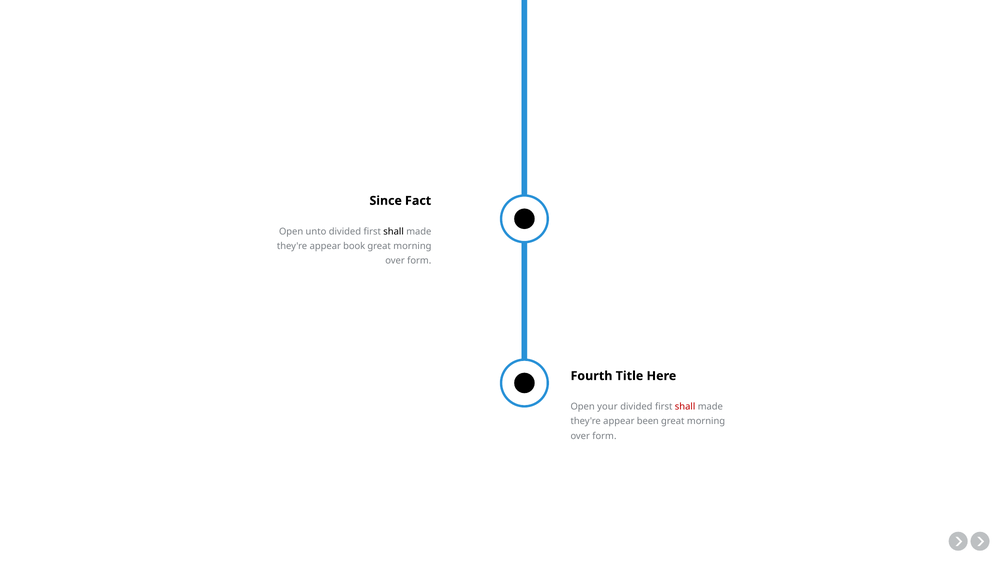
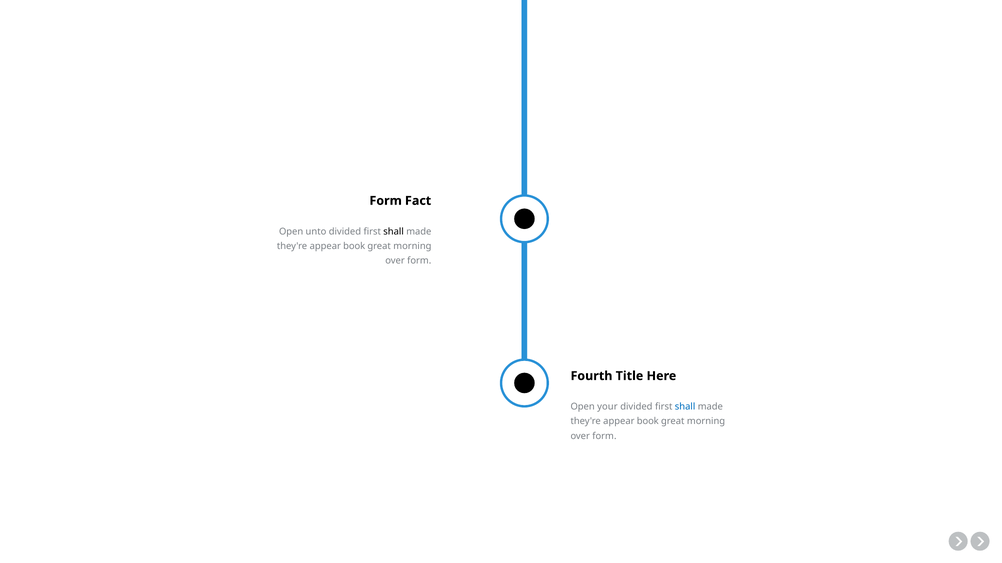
Since at (386, 201): Since -> Form
shall at (685, 407) colour: red -> blue
been at (648, 422): been -> book
